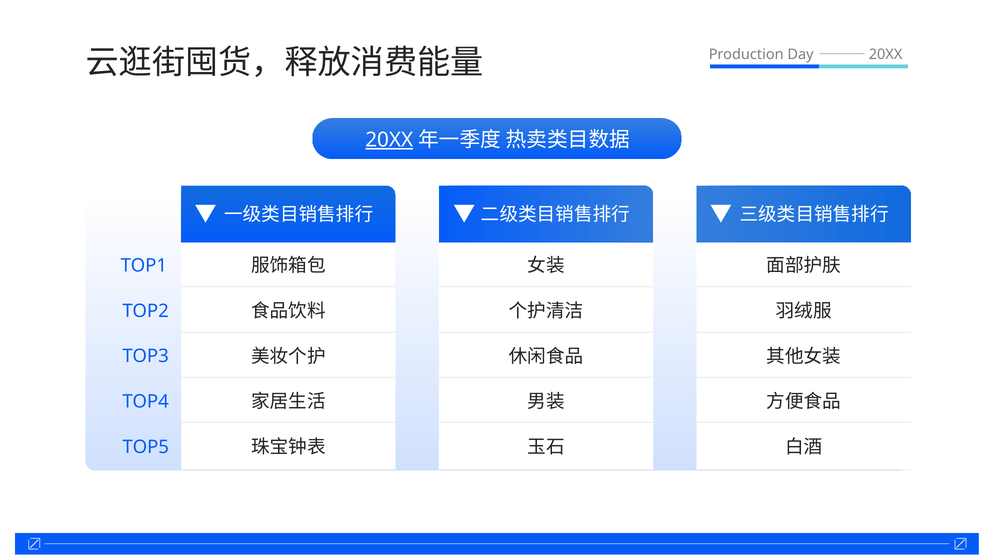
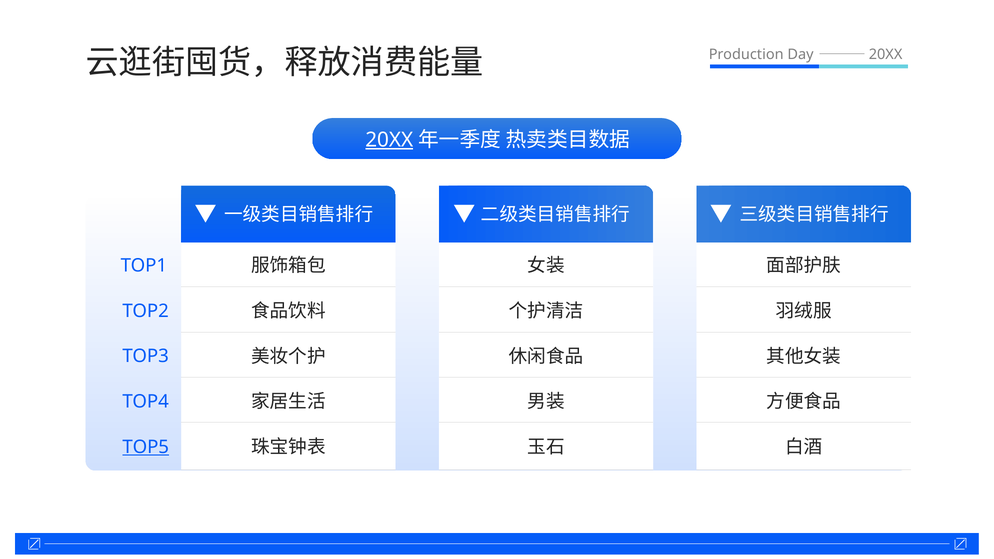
TOP5 underline: none -> present
